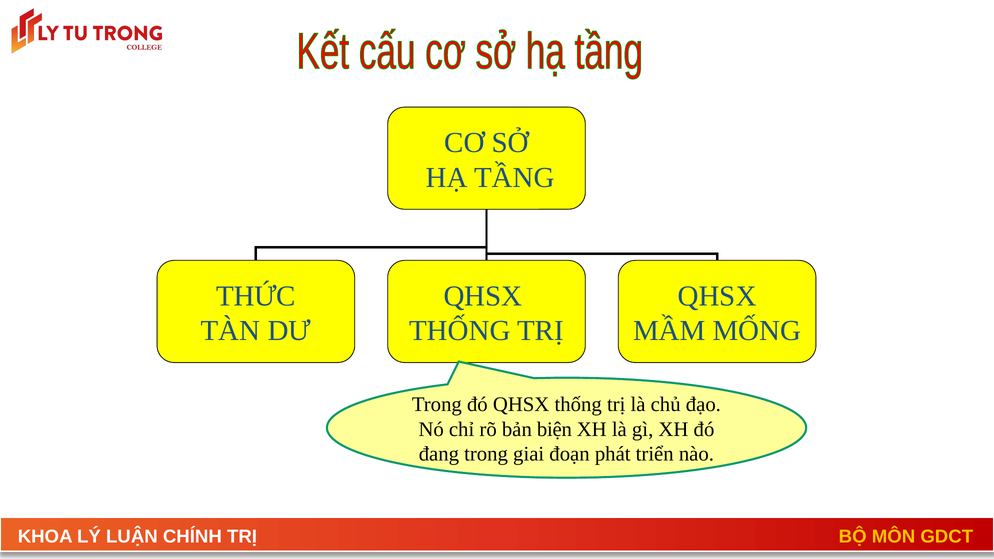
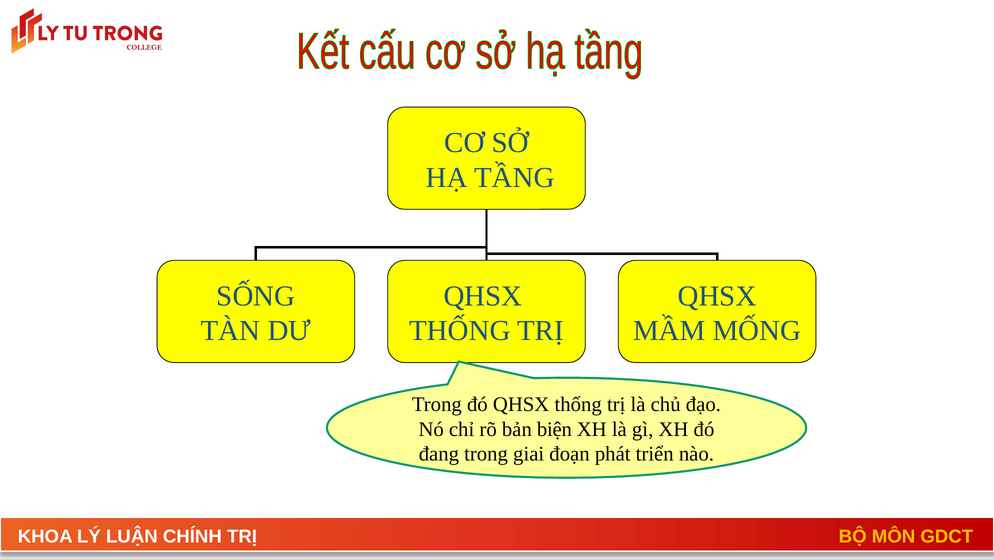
THỨC: THỨC -> SỐNG
